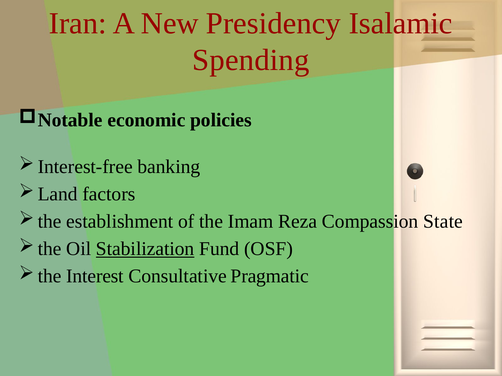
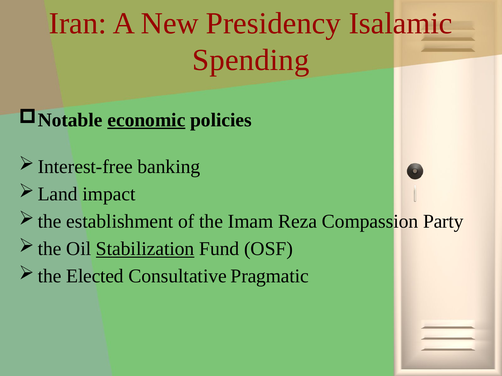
economic underline: none -> present
factors: factors -> impact
State: State -> Party
Interest: Interest -> Elected
